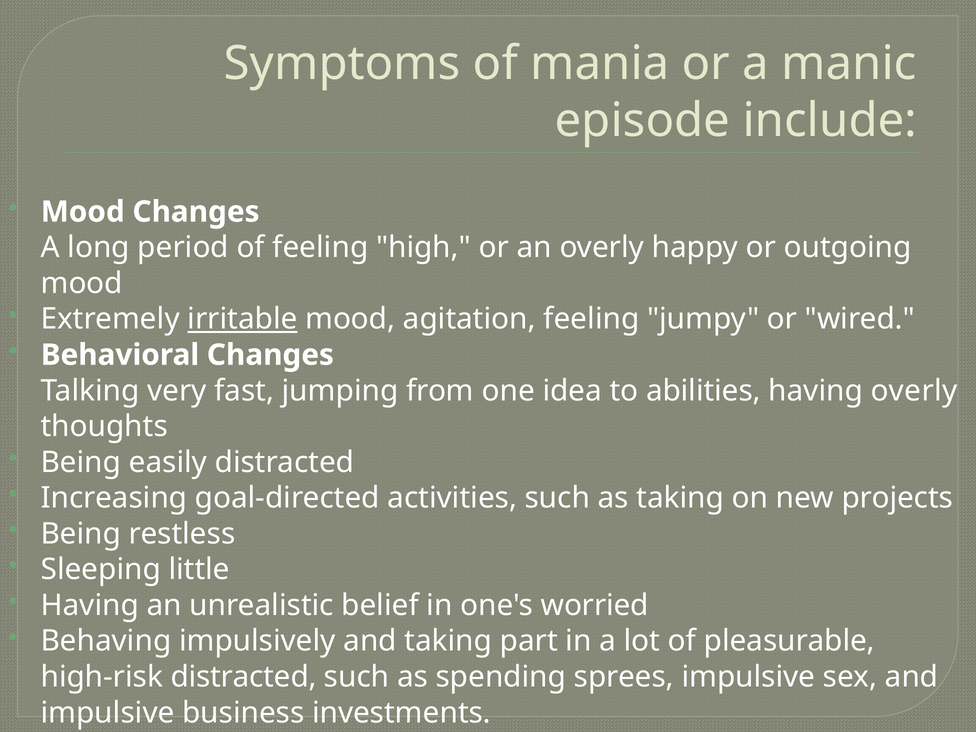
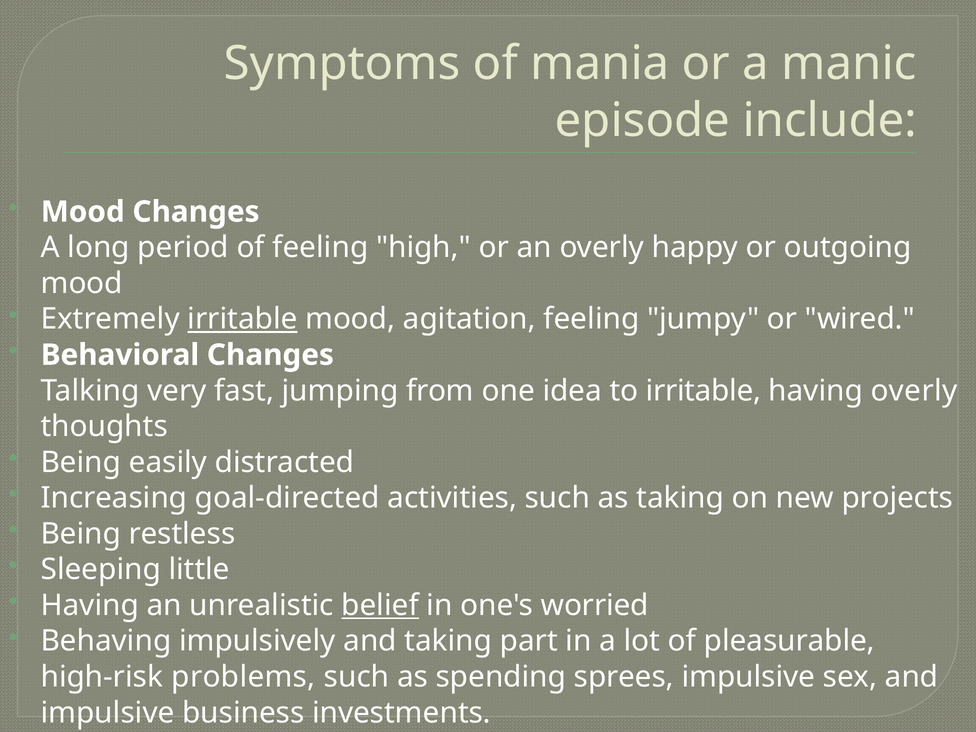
to abilities: abilities -> irritable
belief underline: none -> present
high-risk distracted: distracted -> problems
